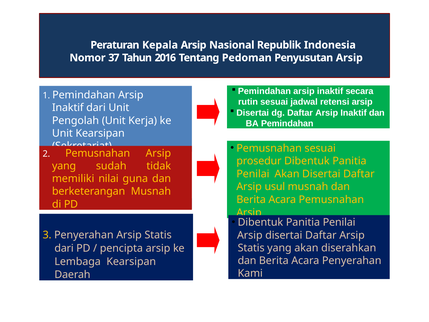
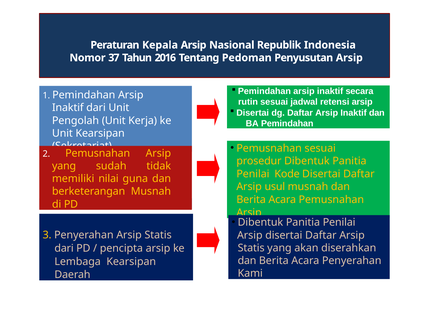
Penilai Akan: Akan -> Kode
